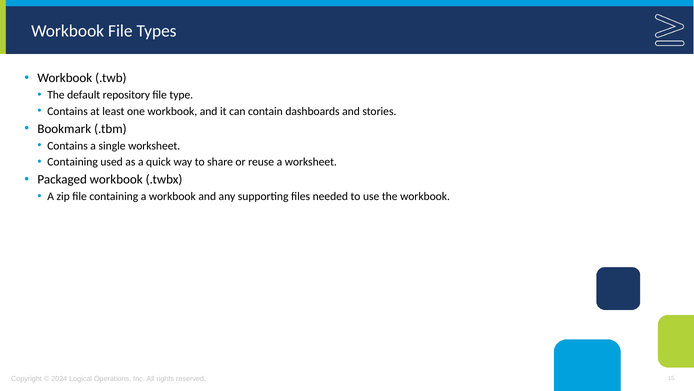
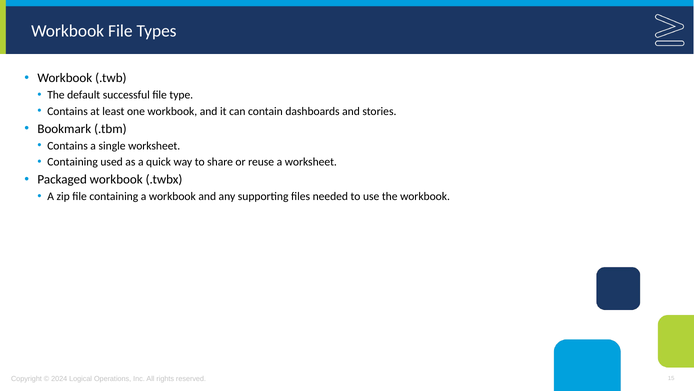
repository: repository -> successful
